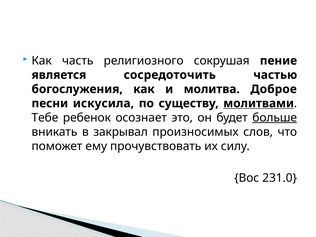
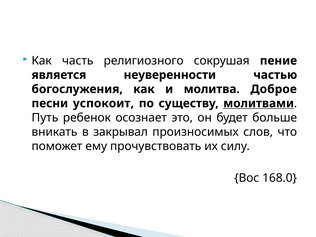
сосредоточить: сосредоточить -> неуверенности
искусила: искусила -> успокоит
Тебе: Тебе -> Путь
больше underline: present -> none
231.0: 231.0 -> 168.0
